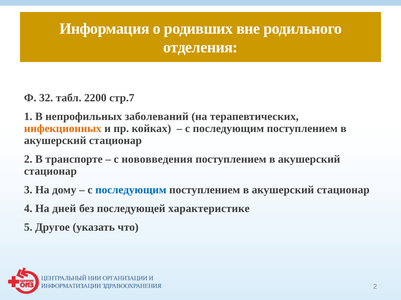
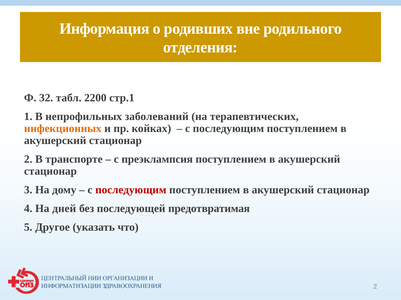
стр.7: стр.7 -> стр.1
нововведения: нововведения -> преэклампсия
последующим at (131, 190) colour: blue -> red
характеристике: характеристике -> предотвратимая
